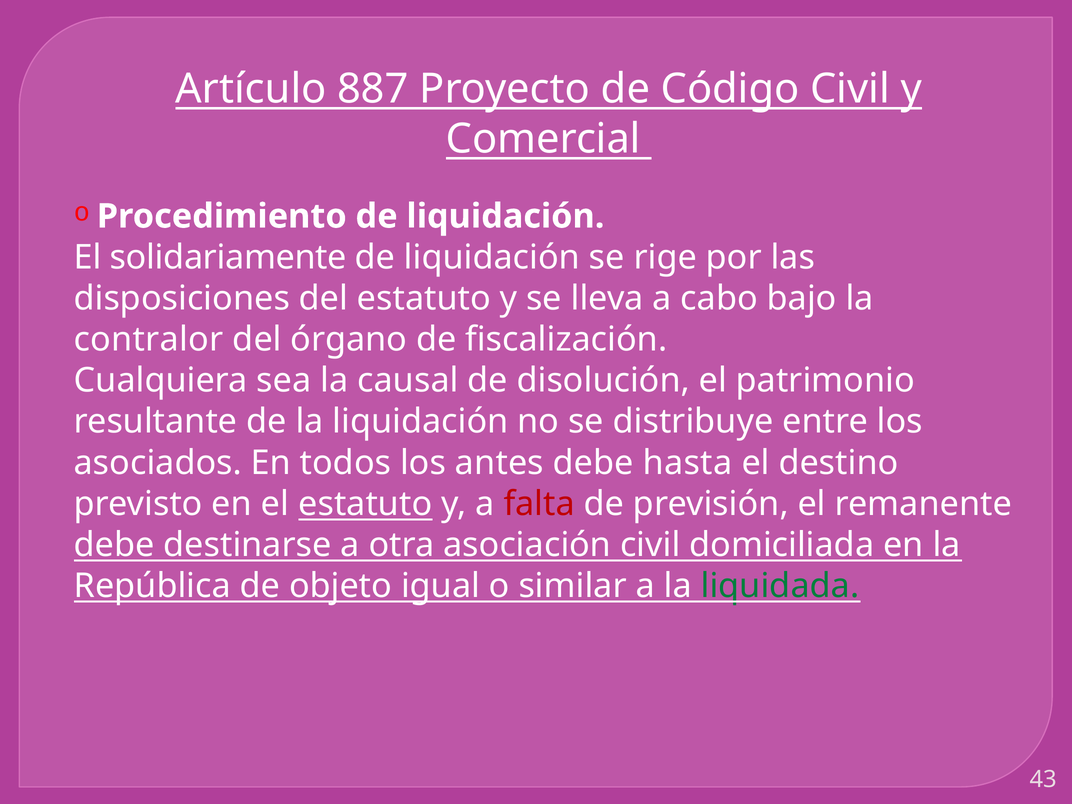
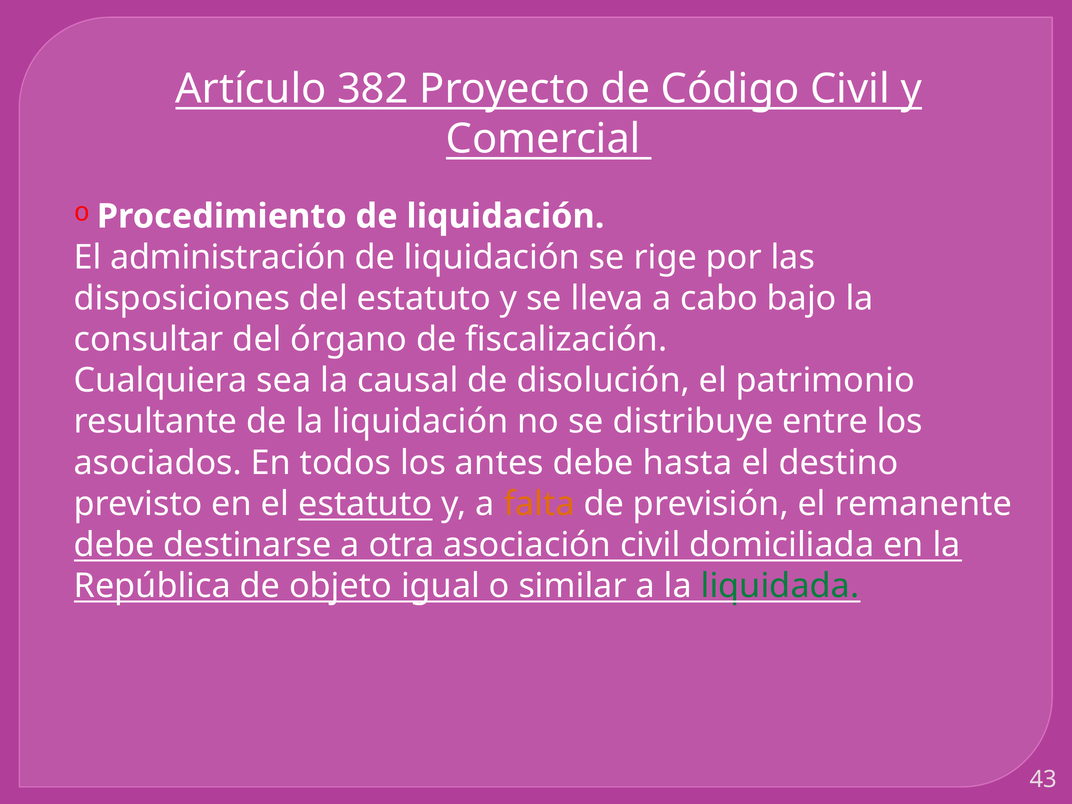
887: 887 -> 382
solidariamente: solidariamente -> administración
contralor: contralor -> consultar
falta colour: red -> orange
